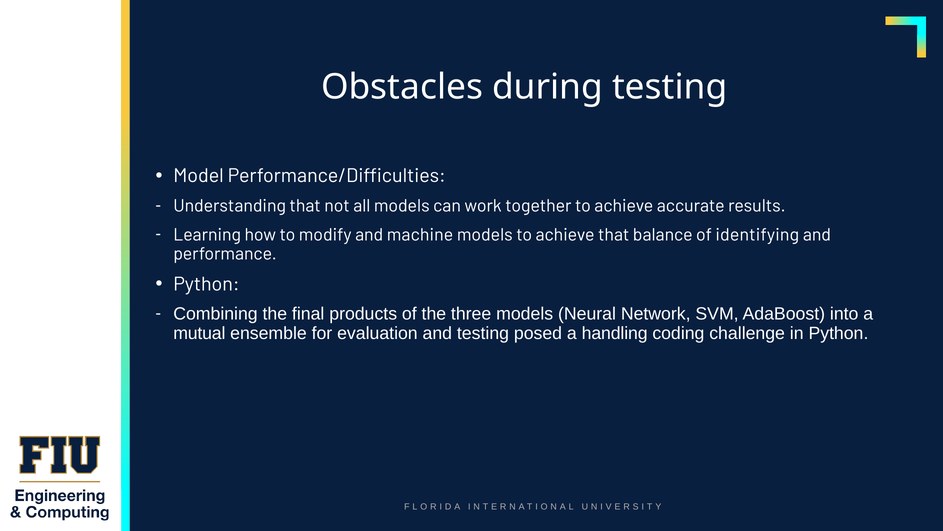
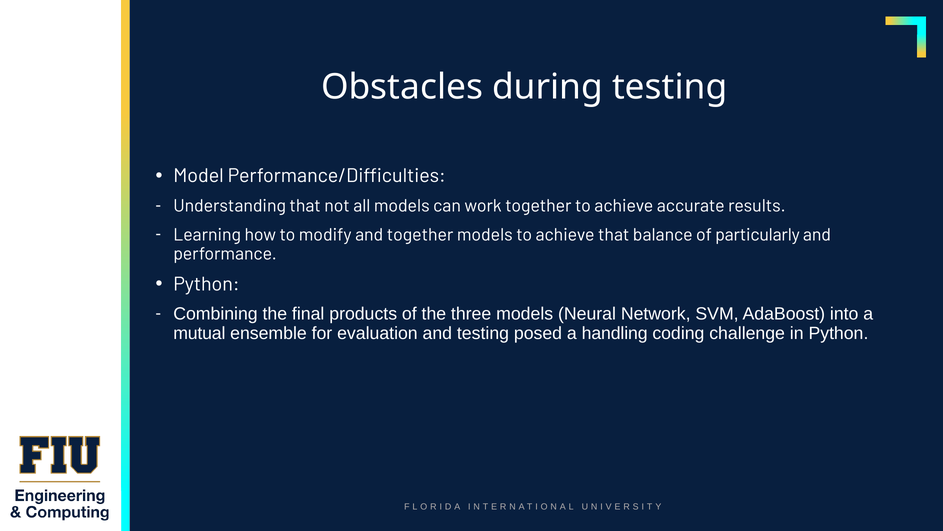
and machine: machine -> together
identifying: identifying -> particularly
